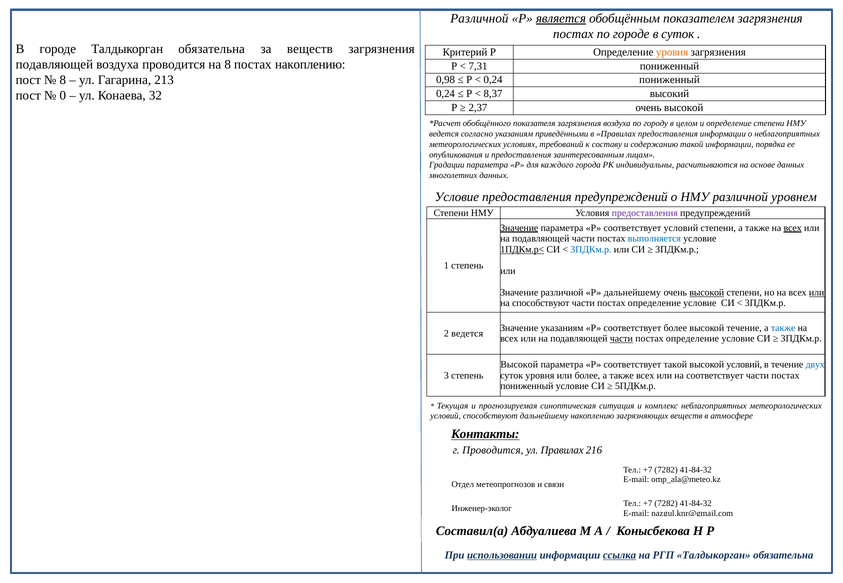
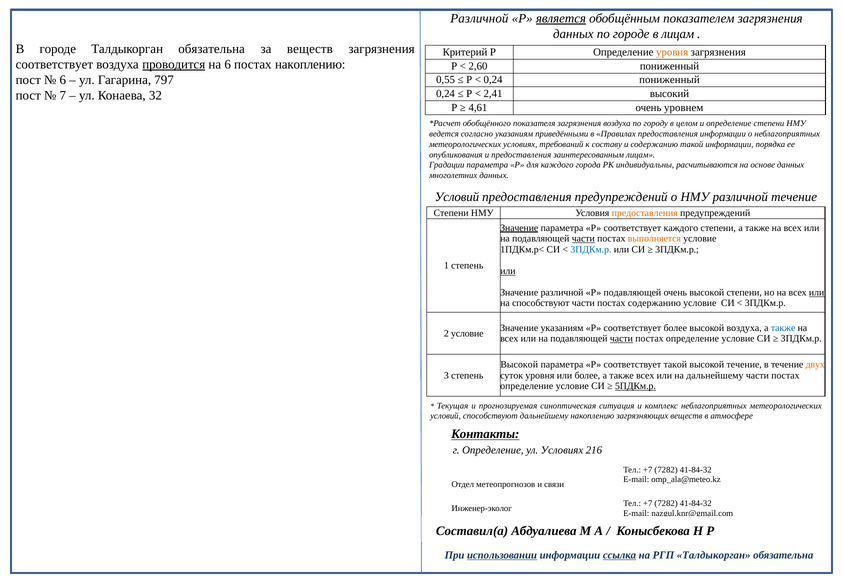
постах at (573, 34): постах -> данных
в суток: суток -> лицам
подавляющей at (54, 65): подавляющей -> соответствует
проводится at (174, 65) underline: none -> present
на 8: 8 -> 6
7,31: 7,31 -> 2,60
8 at (63, 80): 8 -> 6
213: 213 -> 797
0,98: 0,98 -> 0,55
8,37: 8,37 -> 2,41
0: 0 -> 7
2,37: 2,37 -> 4,61
высокой at (684, 108): высокой -> уровнем
Условие at (457, 197): Условие -> Условий
различной уровнем: уровнем -> течение
предоставления at (645, 213) colour: purple -> orange
соответствует условий: условий -> каждого
всех at (793, 228) underline: present -> none
части at (583, 239) underline: none -> present
выполняется colour: blue -> orange
1ПДКм.р< underline: present -> none
или at (508, 271) underline: none -> present
Р дальнейшему: дальнейшему -> подавляющей
высокой at (707, 293) underline: present -> none
определение at (654, 304): определение -> содержанию
высокой течение: течение -> воздуха
2 ведется: ведется -> условие
высокой условий: условий -> течение
двух colour: blue -> orange
на соответствует: соответствует -> дальнейшему
пониженный at (527, 387): пониженный -> определение
5ПДКм.р underline: none -> present
г Проводится: Проводится -> Определение
ул Правилах: Правилах -> Условиях
